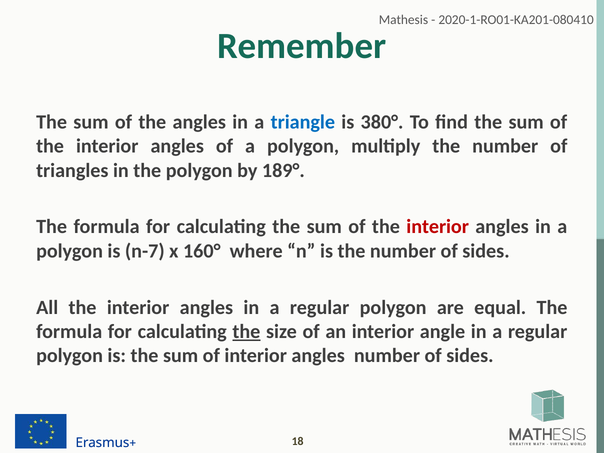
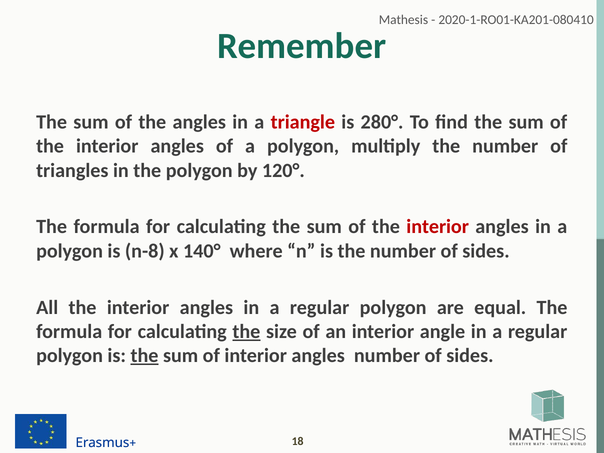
triangle colour: blue -> red
380°: 380° -> 280°
189°: 189° -> 120°
n-7: n-7 -> n-8
160°: 160° -> 140°
the at (144, 356) underline: none -> present
